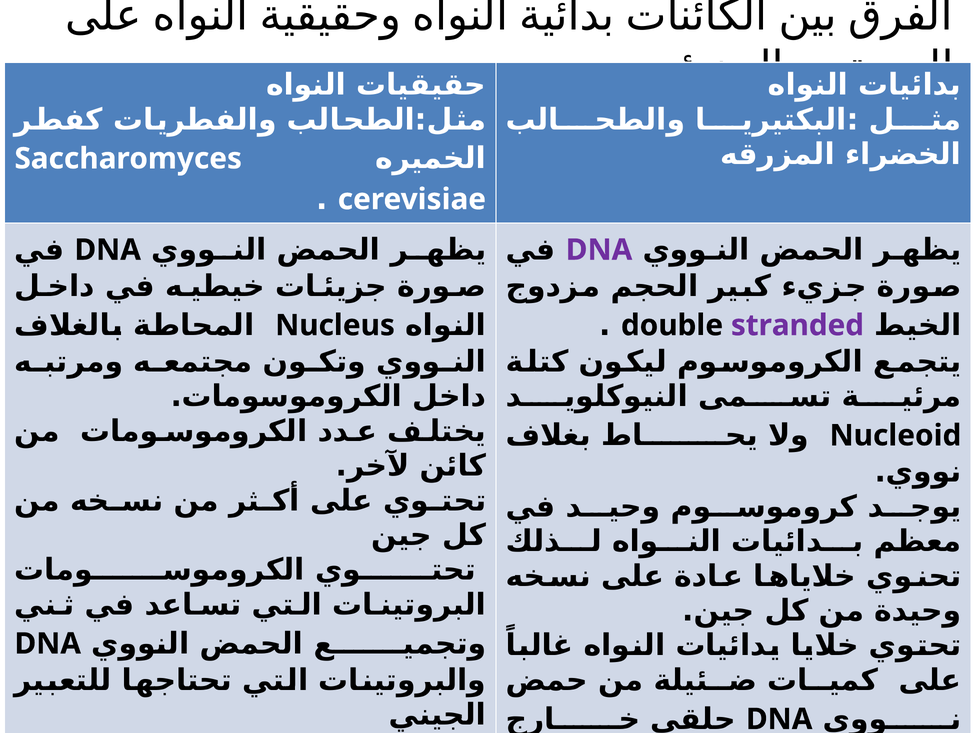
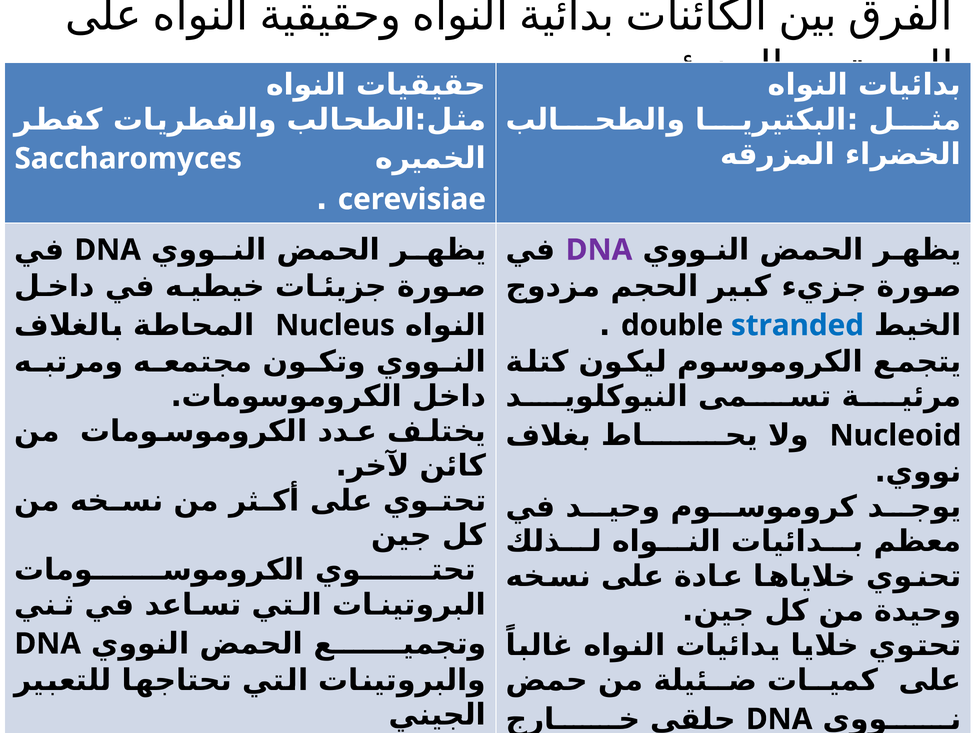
stranded colour: purple -> blue
